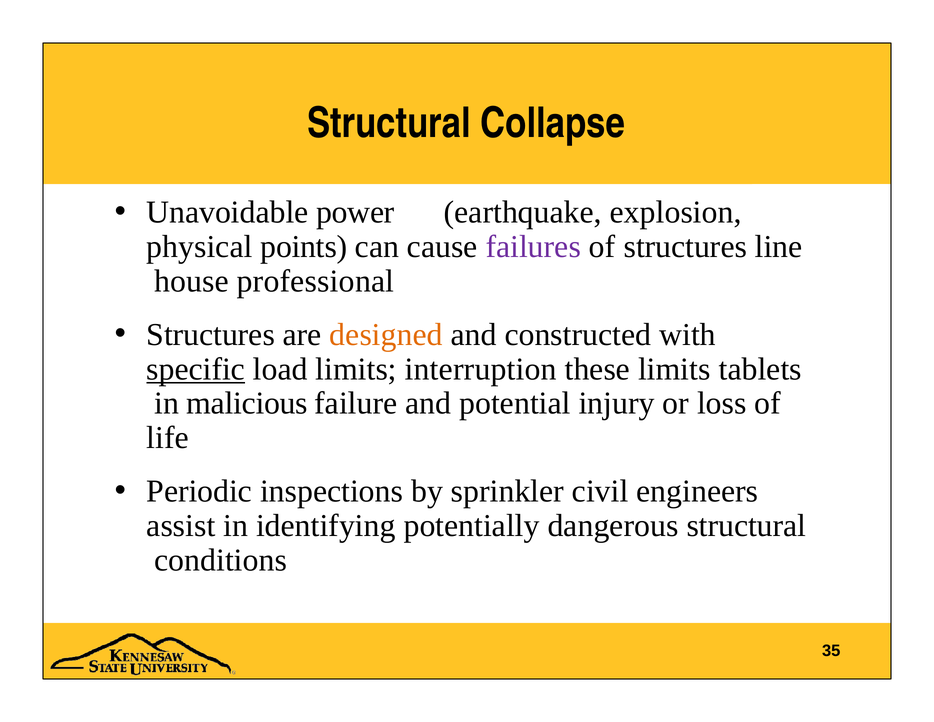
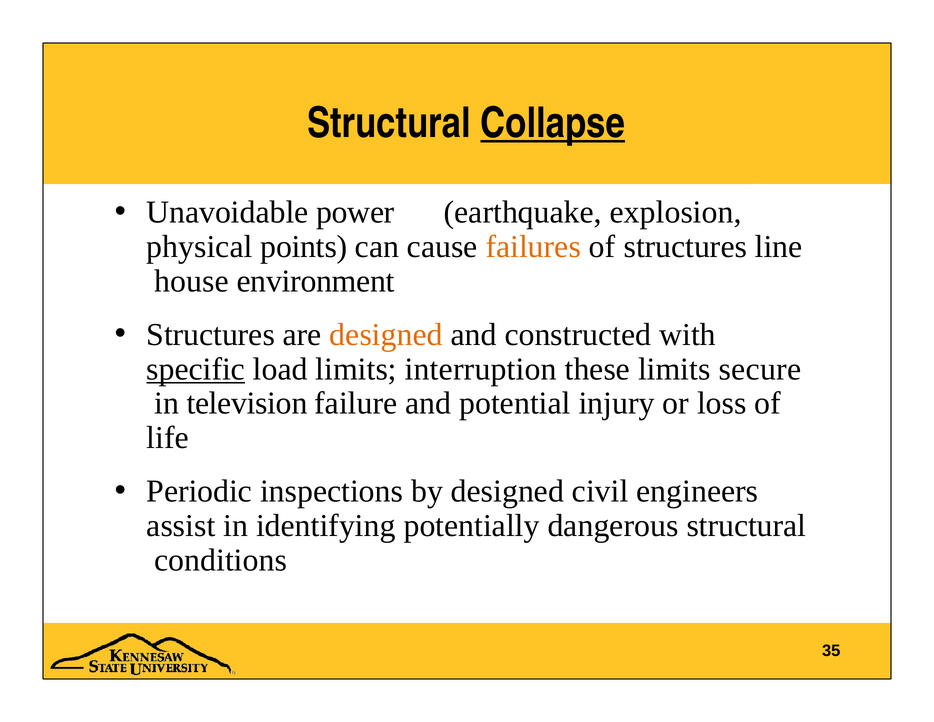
Collapse underline: none -> present
failures colour: purple -> orange
professional: professional -> environment
tablets: tablets -> secure
malicious: malicious -> television
by sprinkler: sprinkler -> designed
